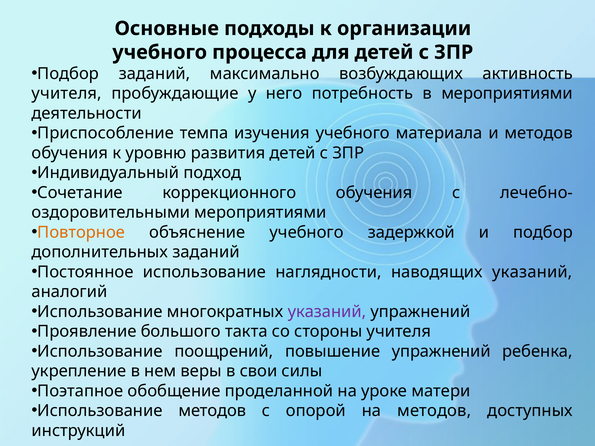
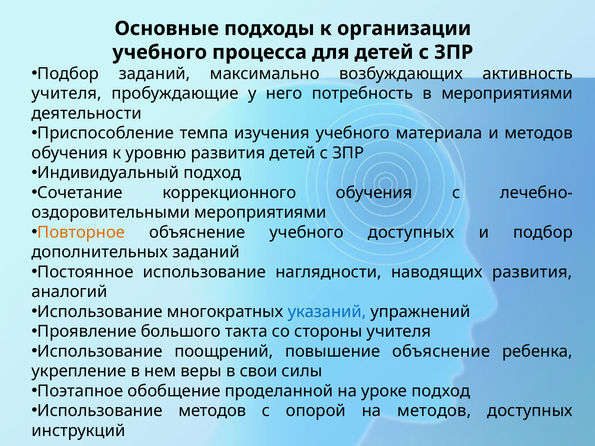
учебного задержкой: задержкой -> доступных
наводящих указаний: указаний -> развития
указаний at (327, 312) colour: purple -> blue
повышение упражнений: упражнений -> объяснение
уроке матери: матери -> подход
